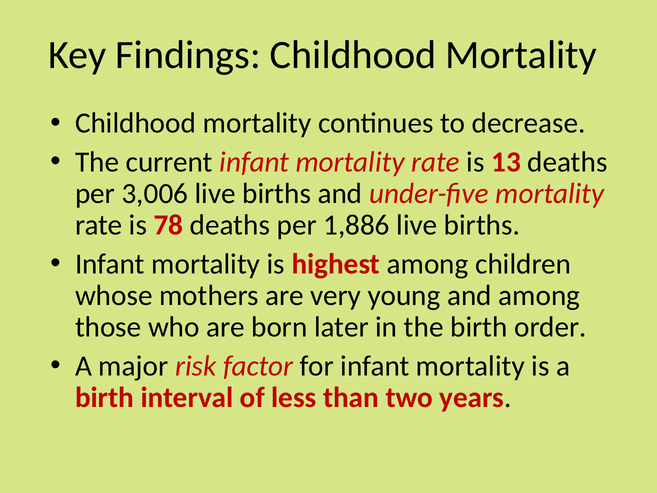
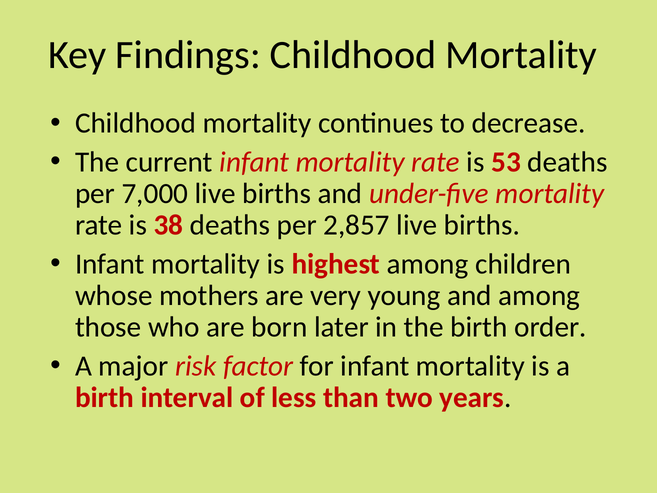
13: 13 -> 53
3,006: 3,006 -> 7,000
78: 78 -> 38
1,886: 1,886 -> 2,857
